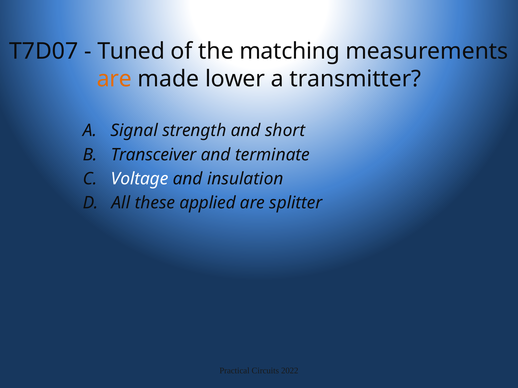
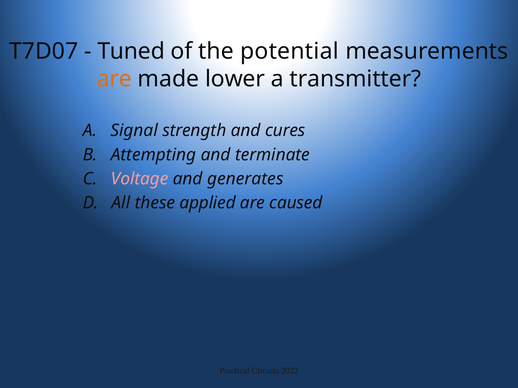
matching: matching -> potential
short: short -> cures
Transceiver: Transceiver -> Attempting
Voltage colour: white -> pink
insulation: insulation -> generates
splitter: splitter -> caused
